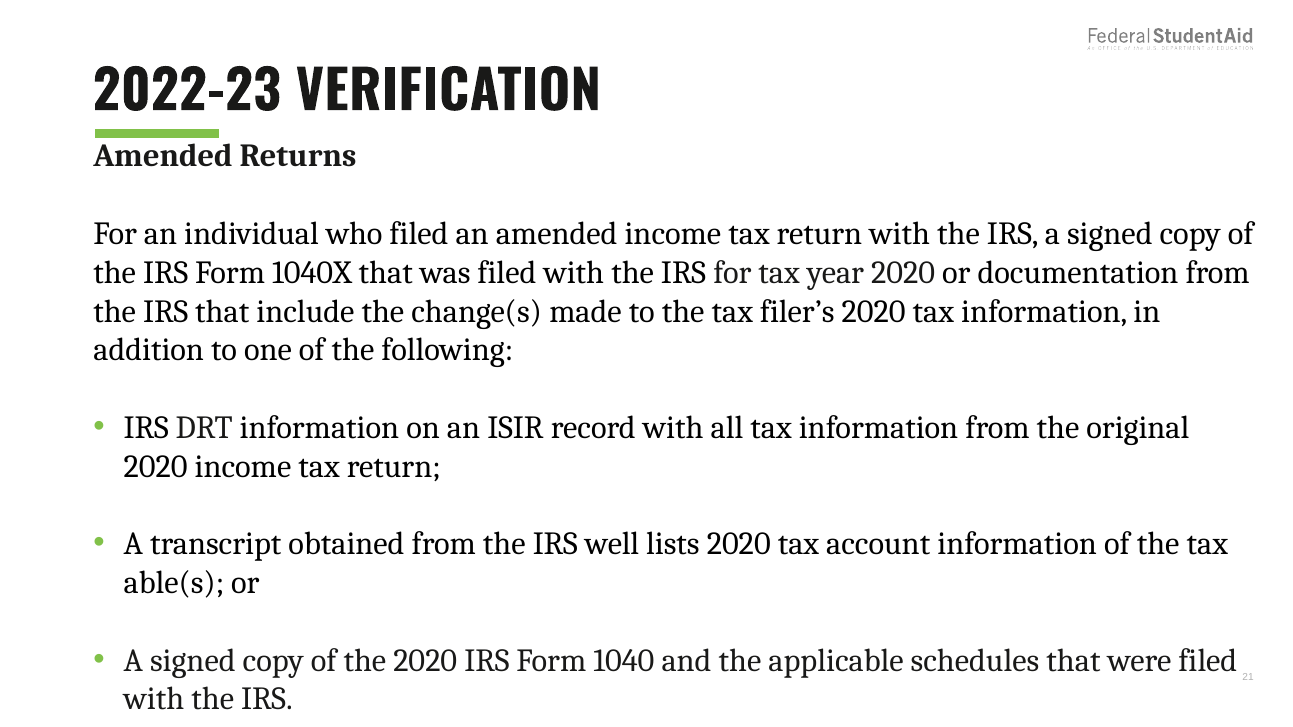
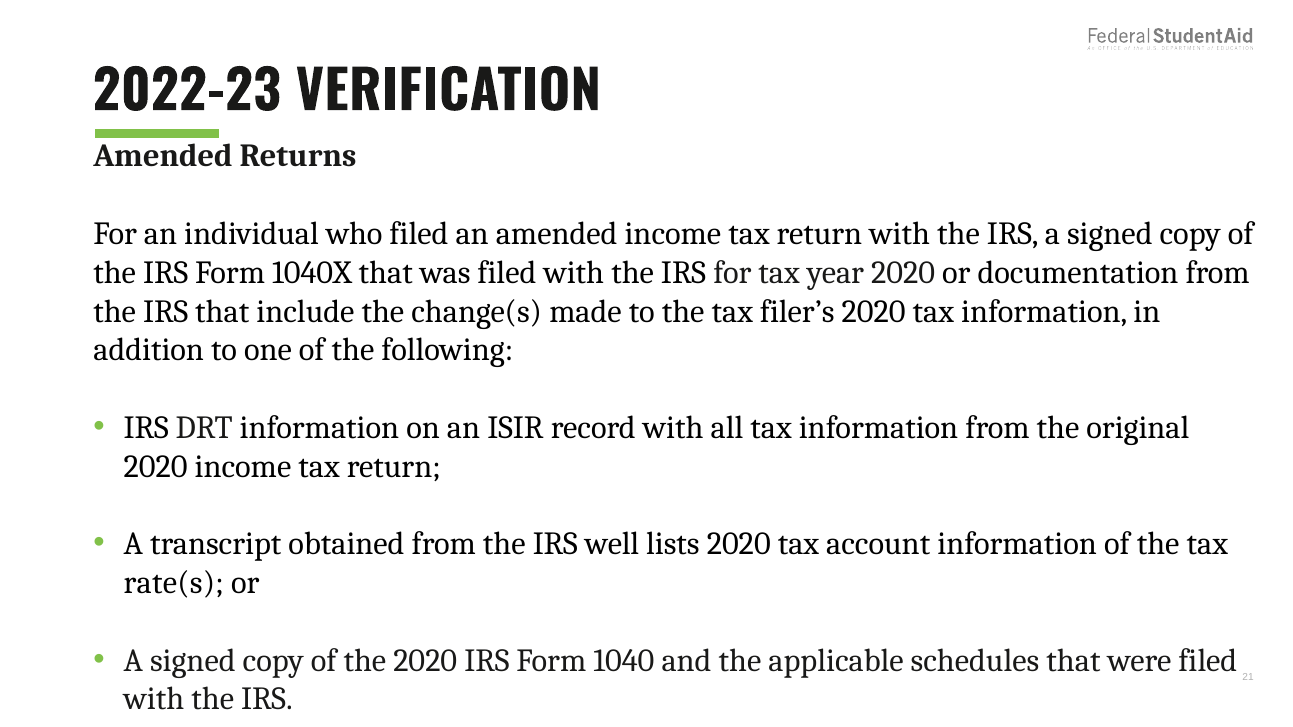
able(s: able(s -> rate(s
